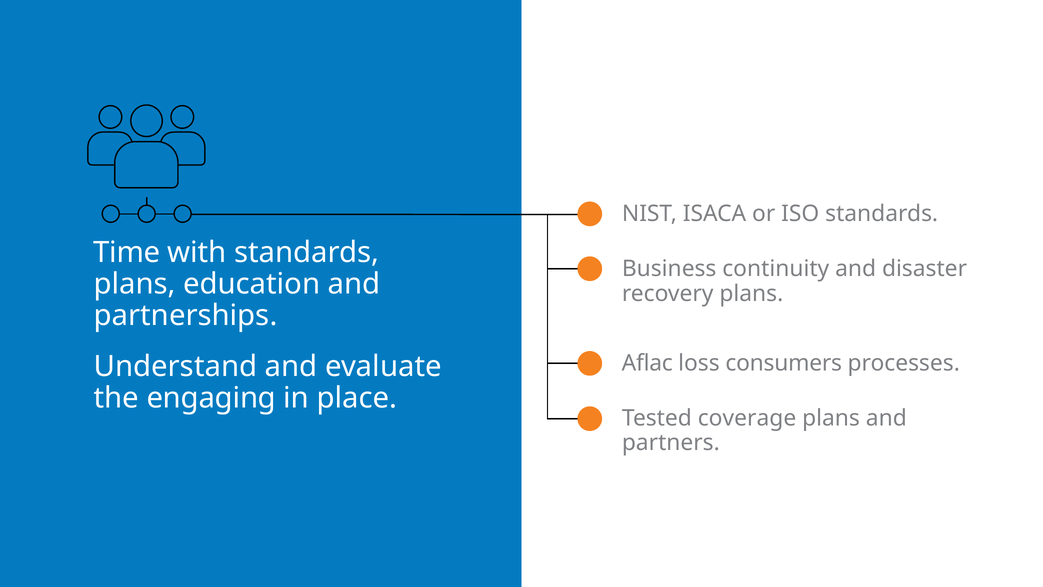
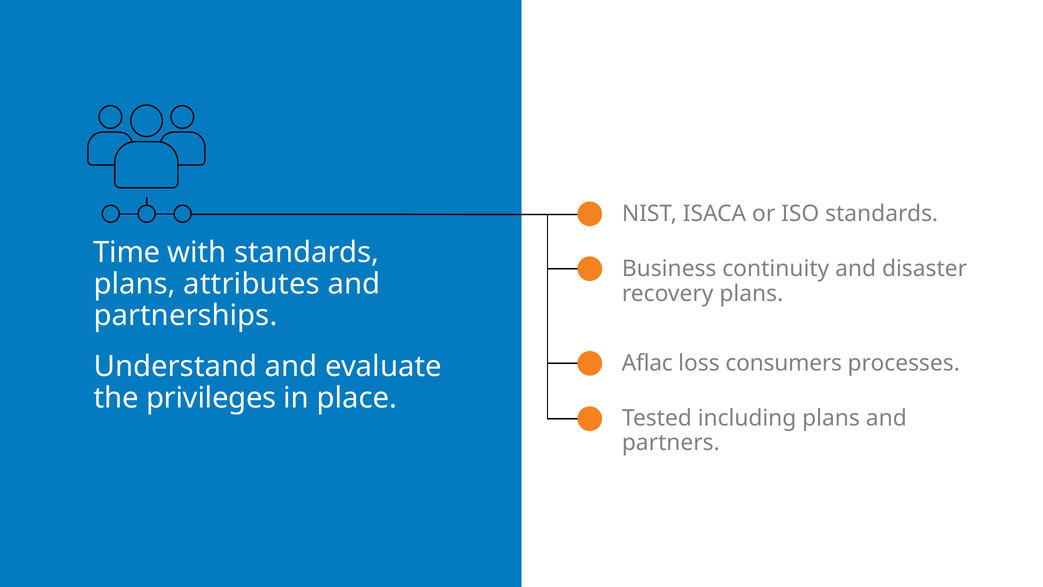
education: education -> attributes
engaging: engaging -> privileges
coverage: coverage -> including
